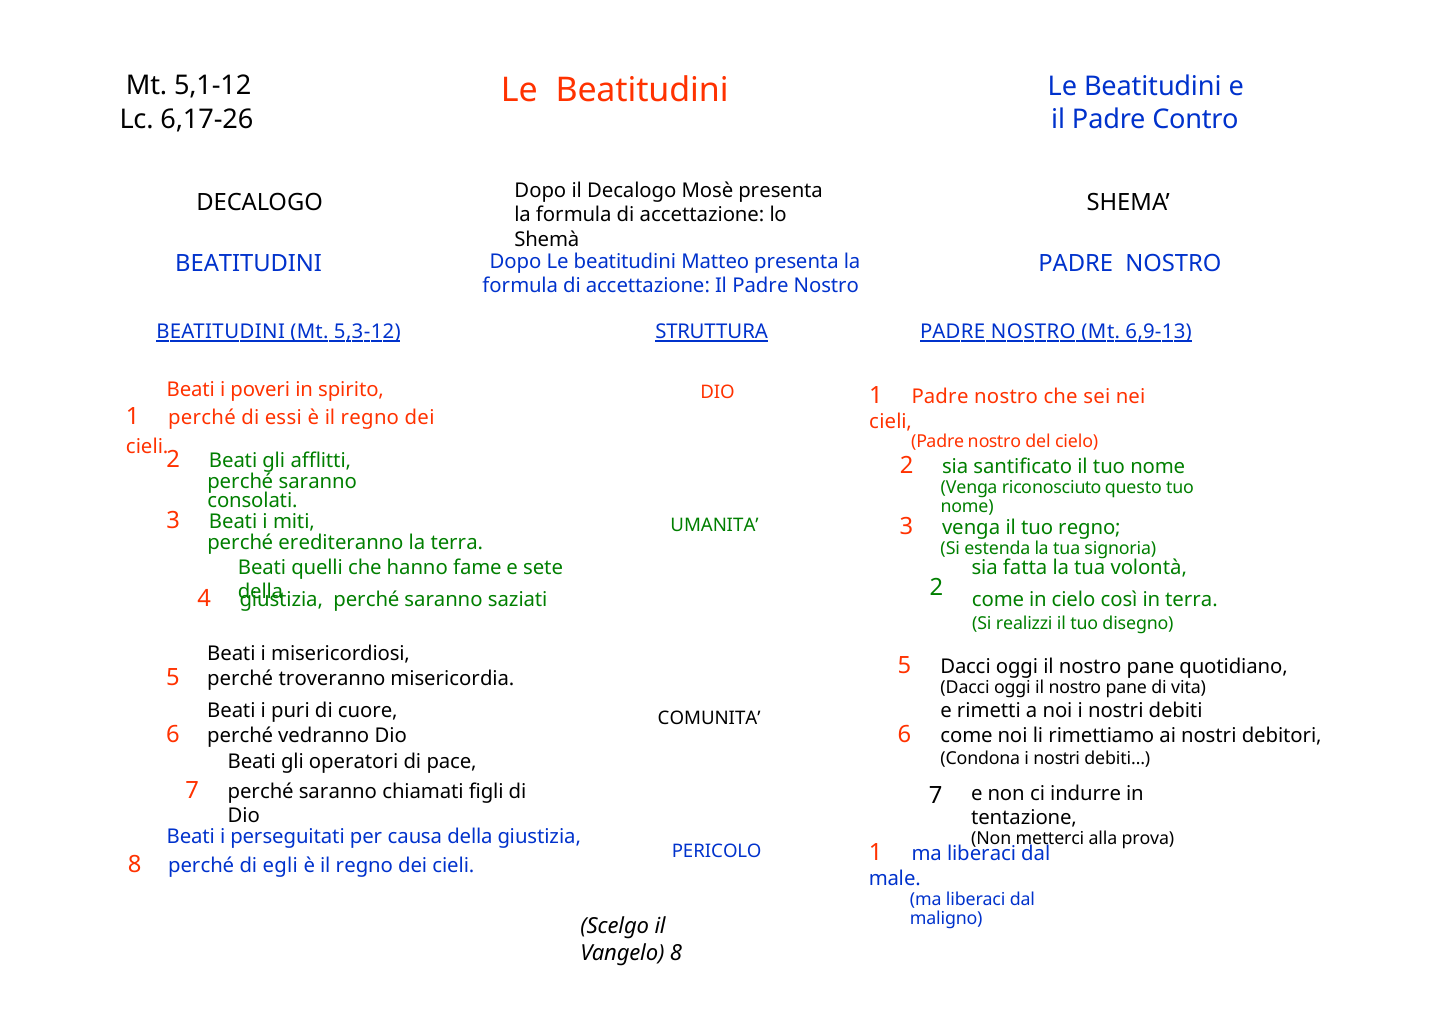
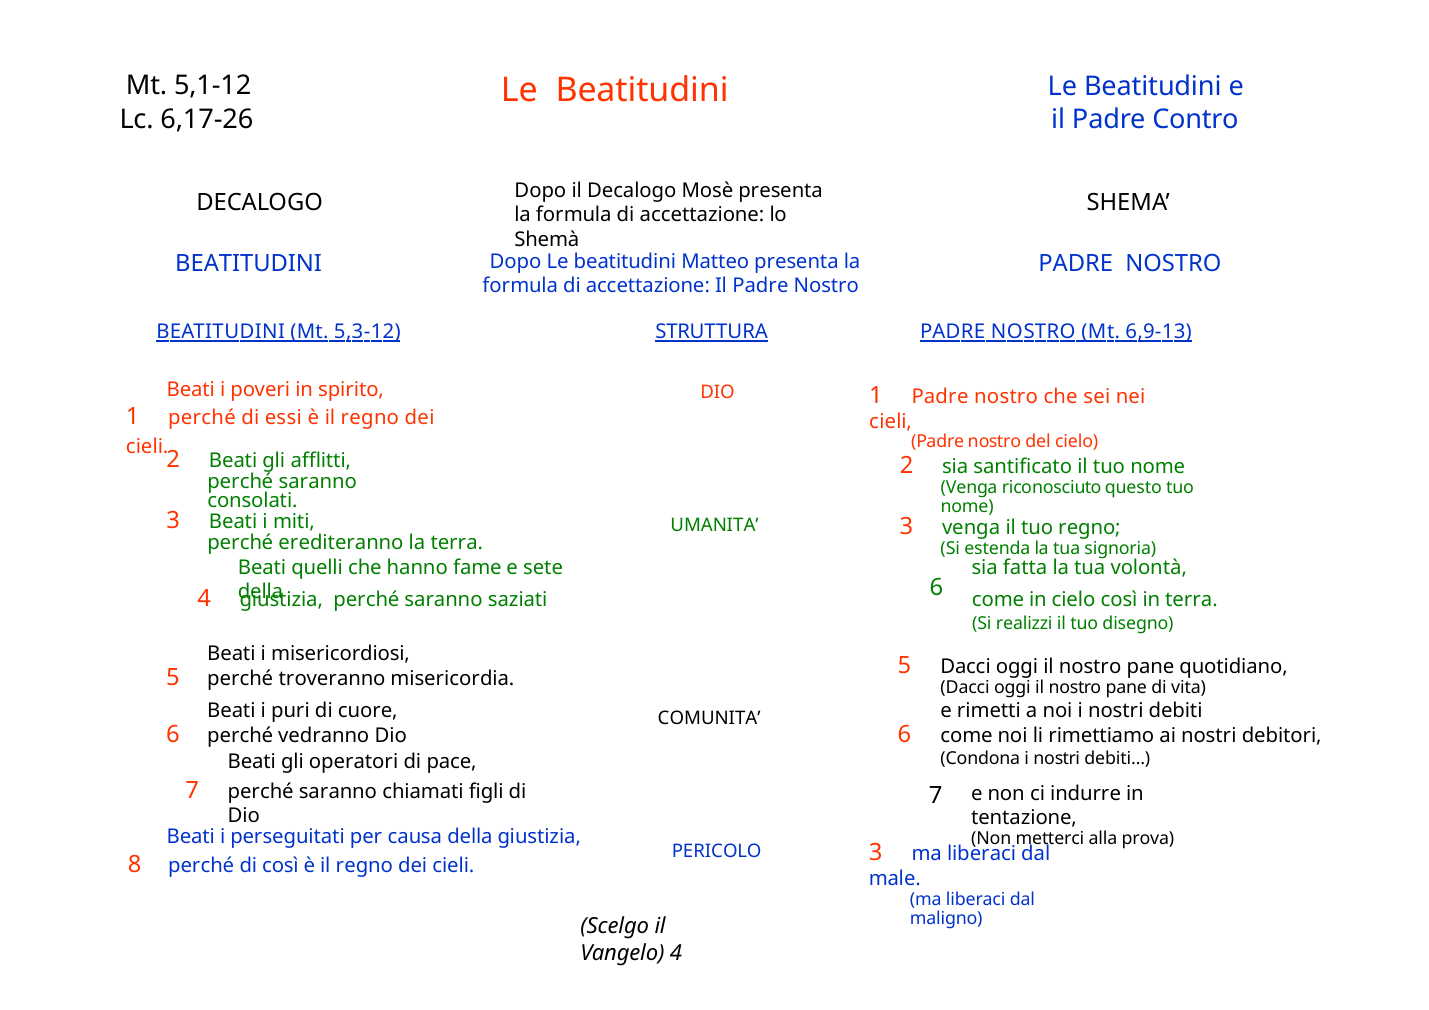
saziati 2: 2 -> 6
PERICOLO 1: 1 -> 3
di egli: egli -> così
Vangelo 8: 8 -> 4
